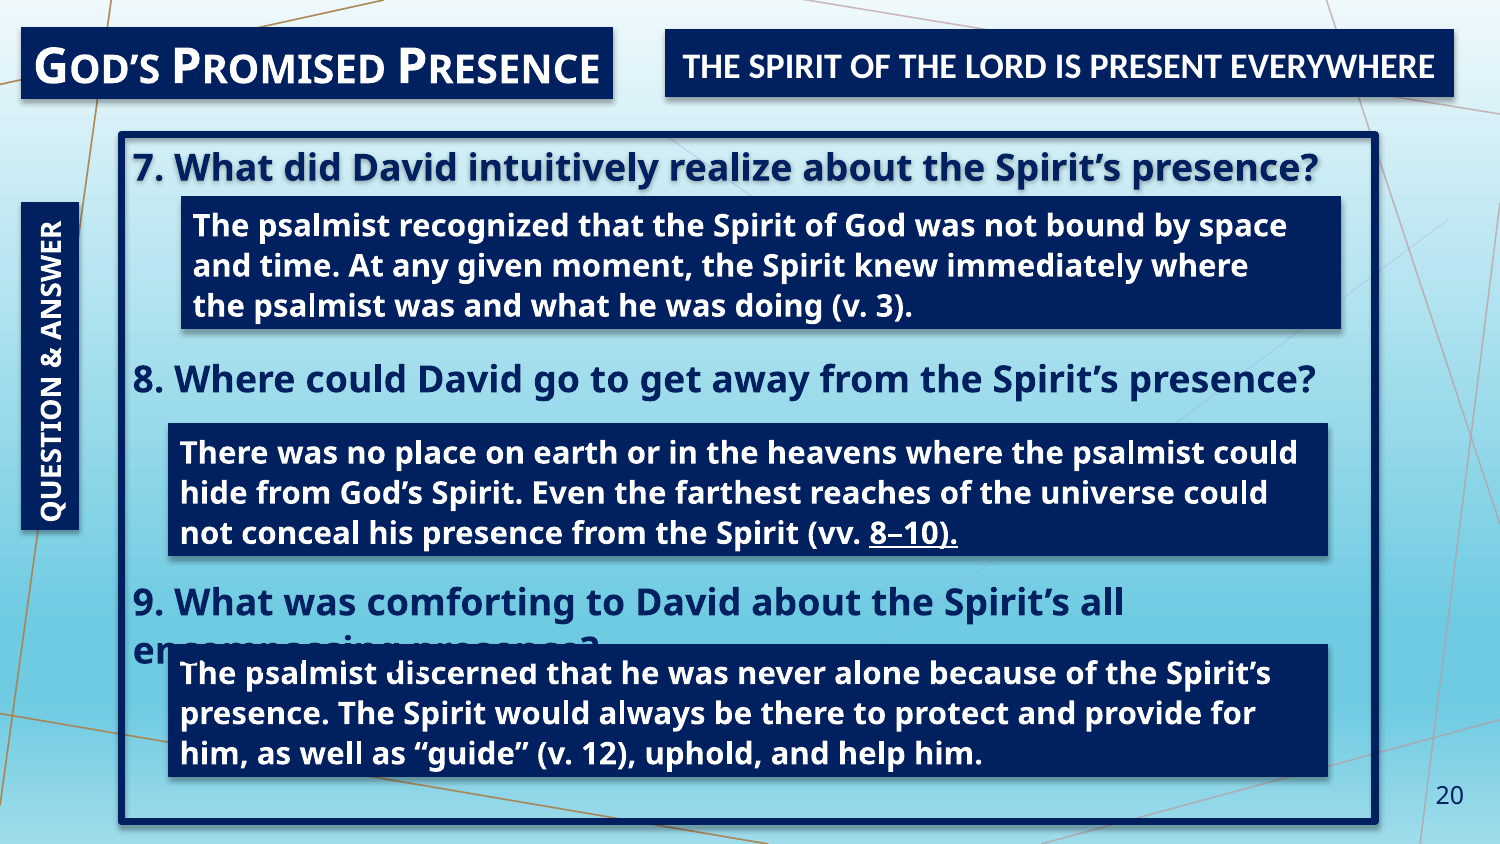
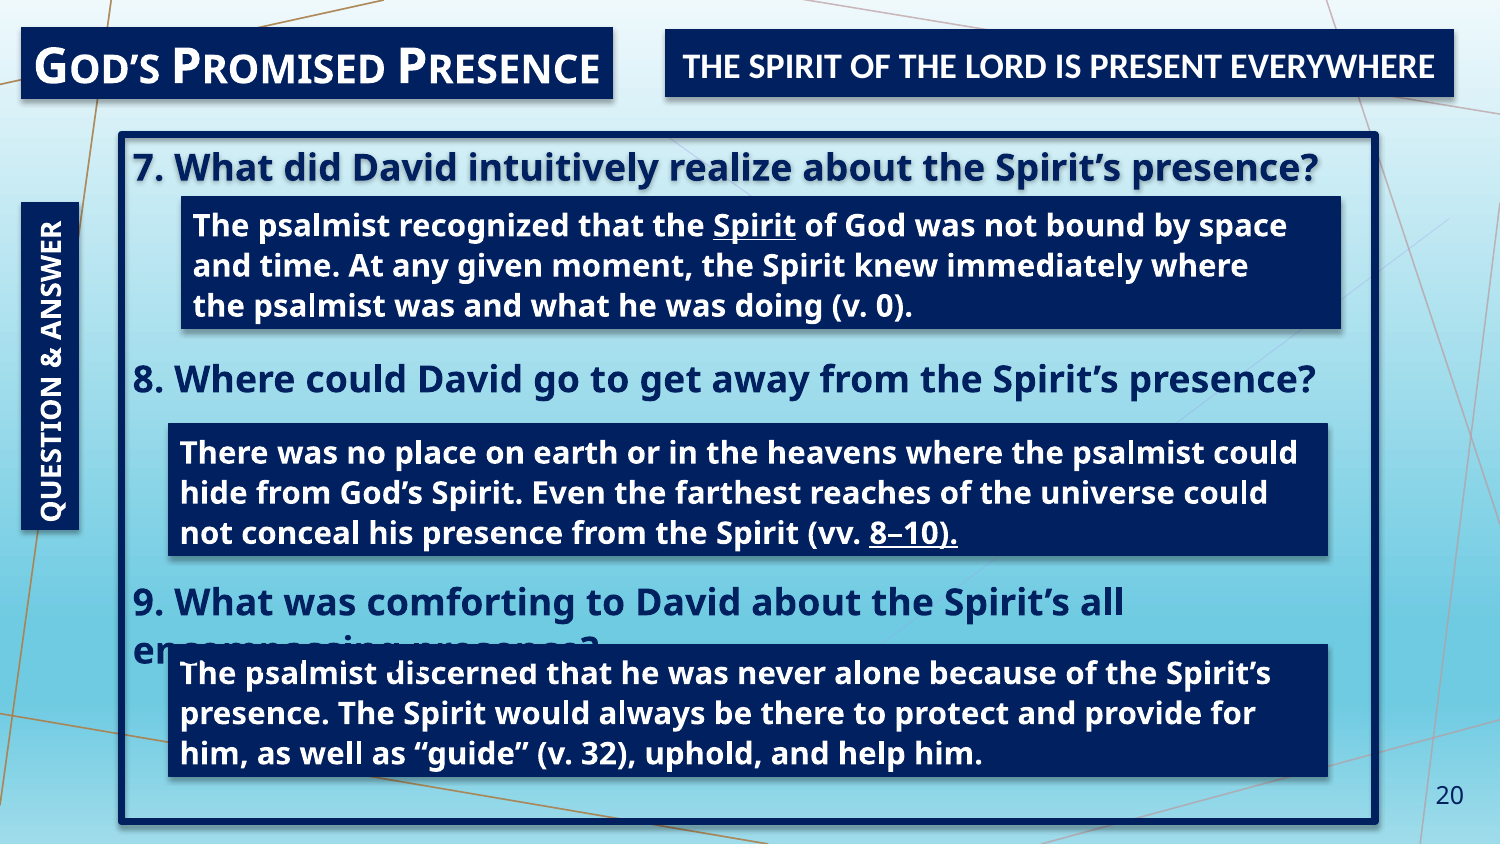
Spirit at (755, 226) underline: none -> present
3: 3 -> 0
12: 12 -> 32
